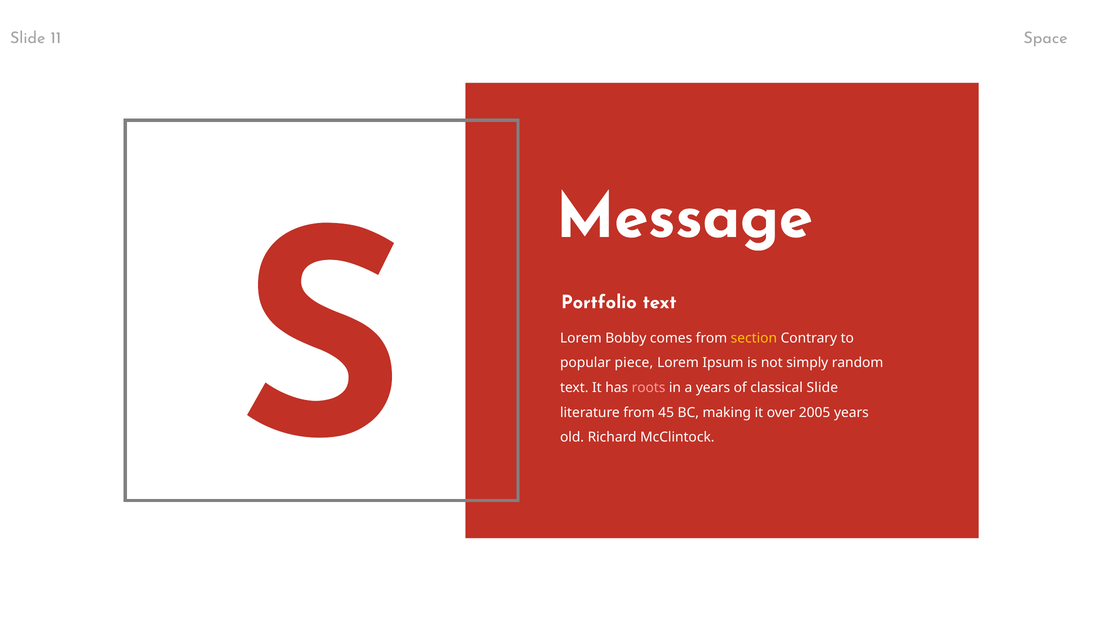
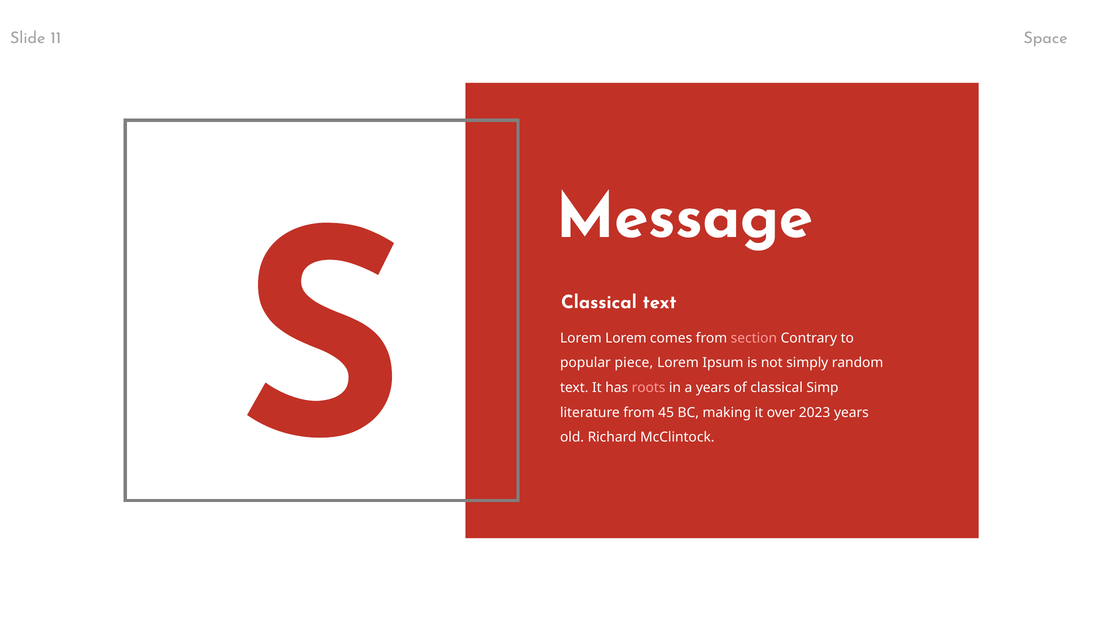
Portfolio at (599, 302): Portfolio -> Classical
Lorem Bobby: Bobby -> Lorem
section colour: yellow -> pink
classical Slide: Slide -> Simp
2005: 2005 -> 2023
